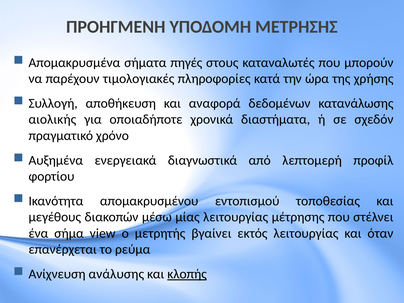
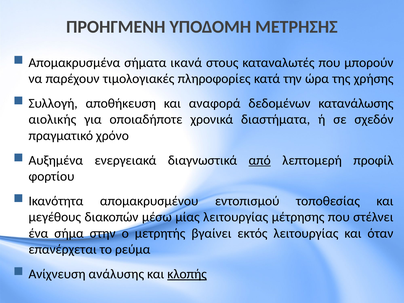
πηγές: πηγές -> ικανά
από underline: none -> present
view: view -> στην
